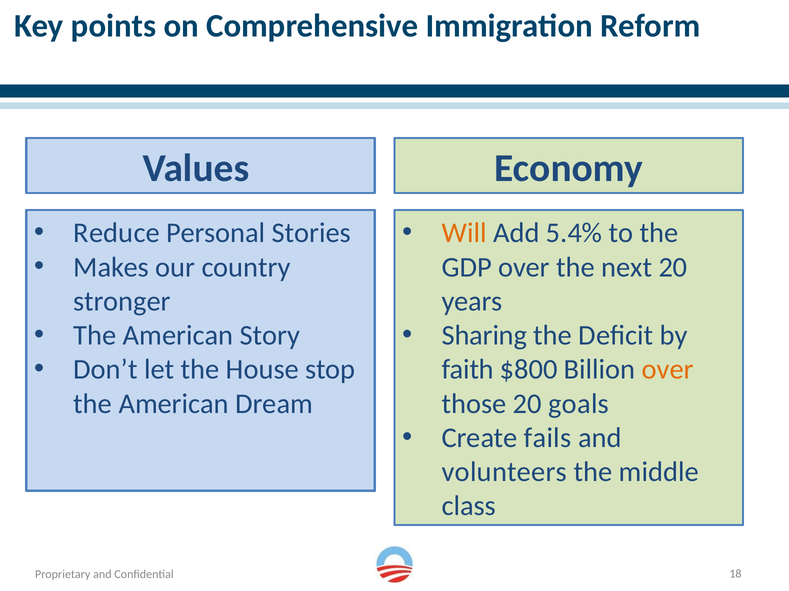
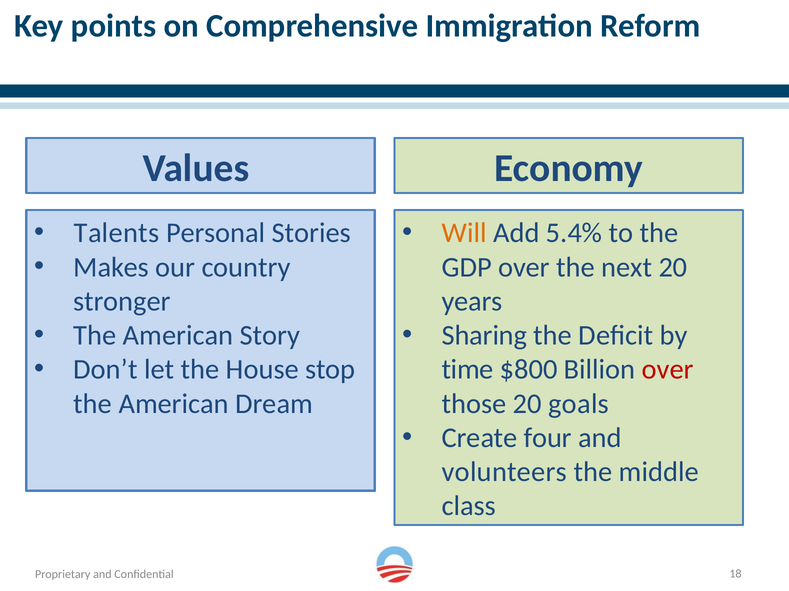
Reduce: Reduce -> Talents
faith: faith -> time
over at (668, 370) colour: orange -> red
fails: fails -> four
